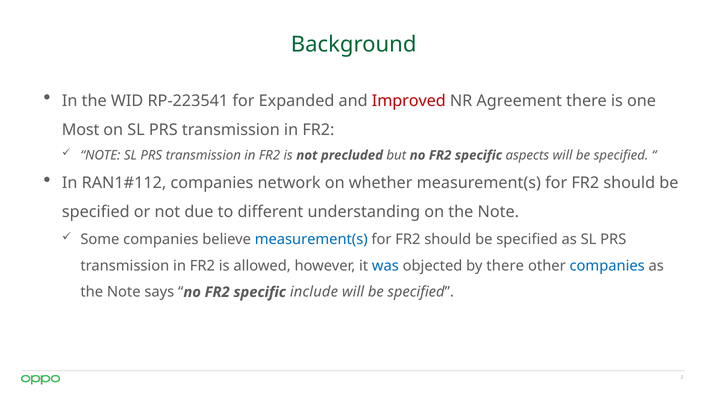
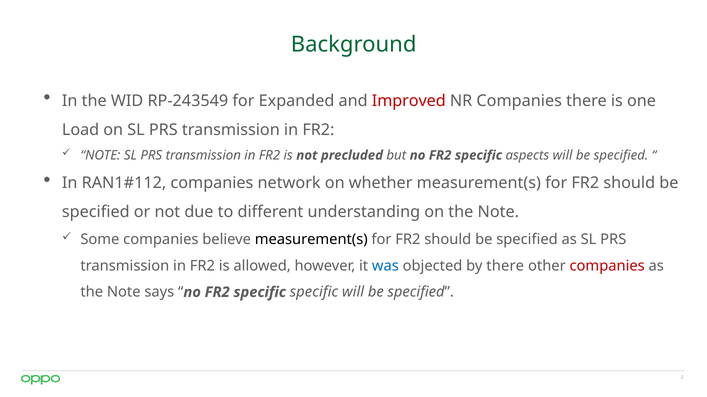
RP-223541: RP-223541 -> RP-243549
NR Agreement: Agreement -> Companies
Most: Most -> Load
measurement(s at (311, 240) colour: blue -> black
companies at (607, 266) colour: blue -> red
specific include: include -> specific
